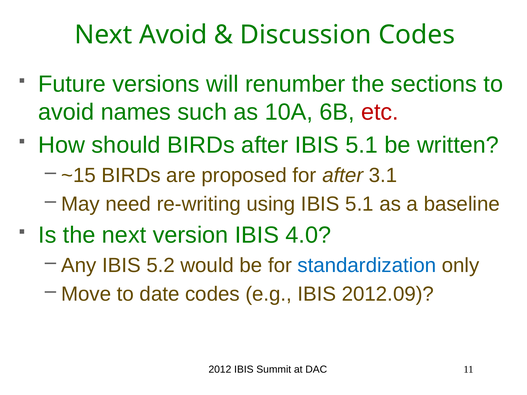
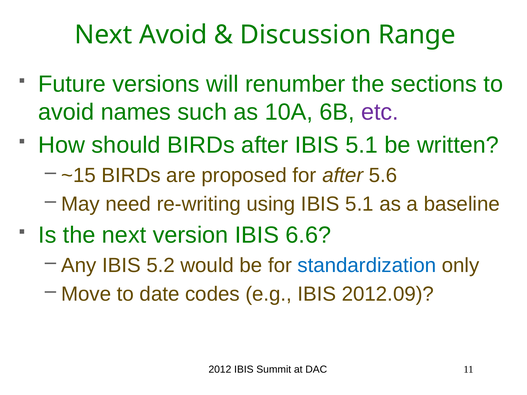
Discussion Codes: Codes -> Range
etc colour: red -> purple
3.1: 3.1 -> 5.6
4.0: 4.0 -> 6.6
